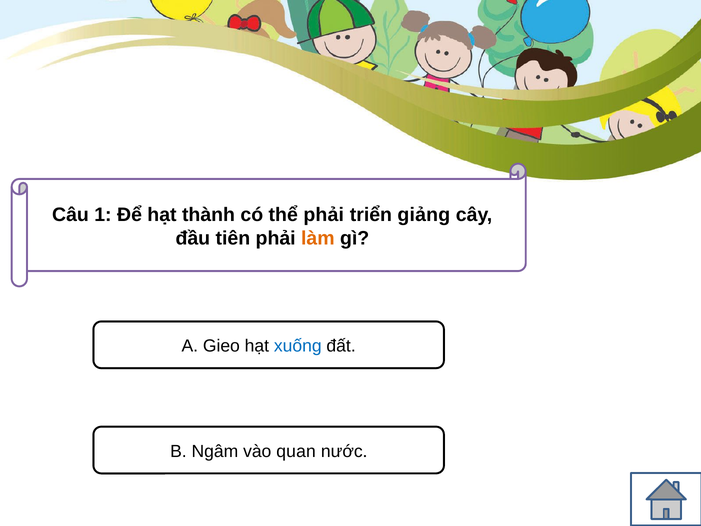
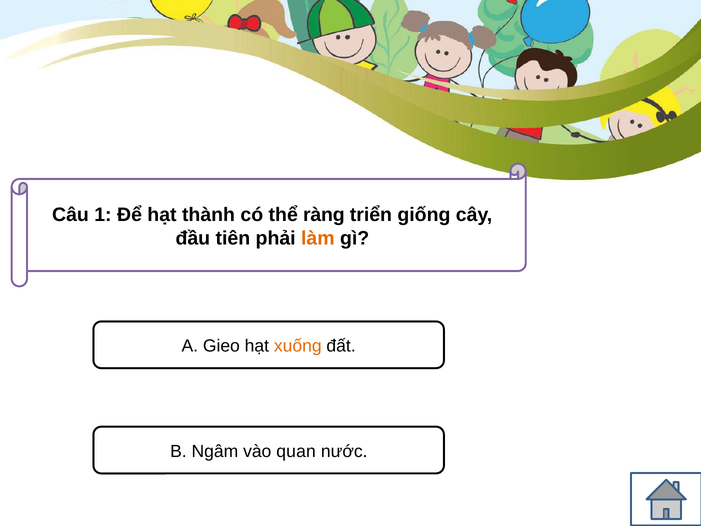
thể phải: phải -> ràng
giảng: giảng -> giống
xuống colour: blue -> orange
